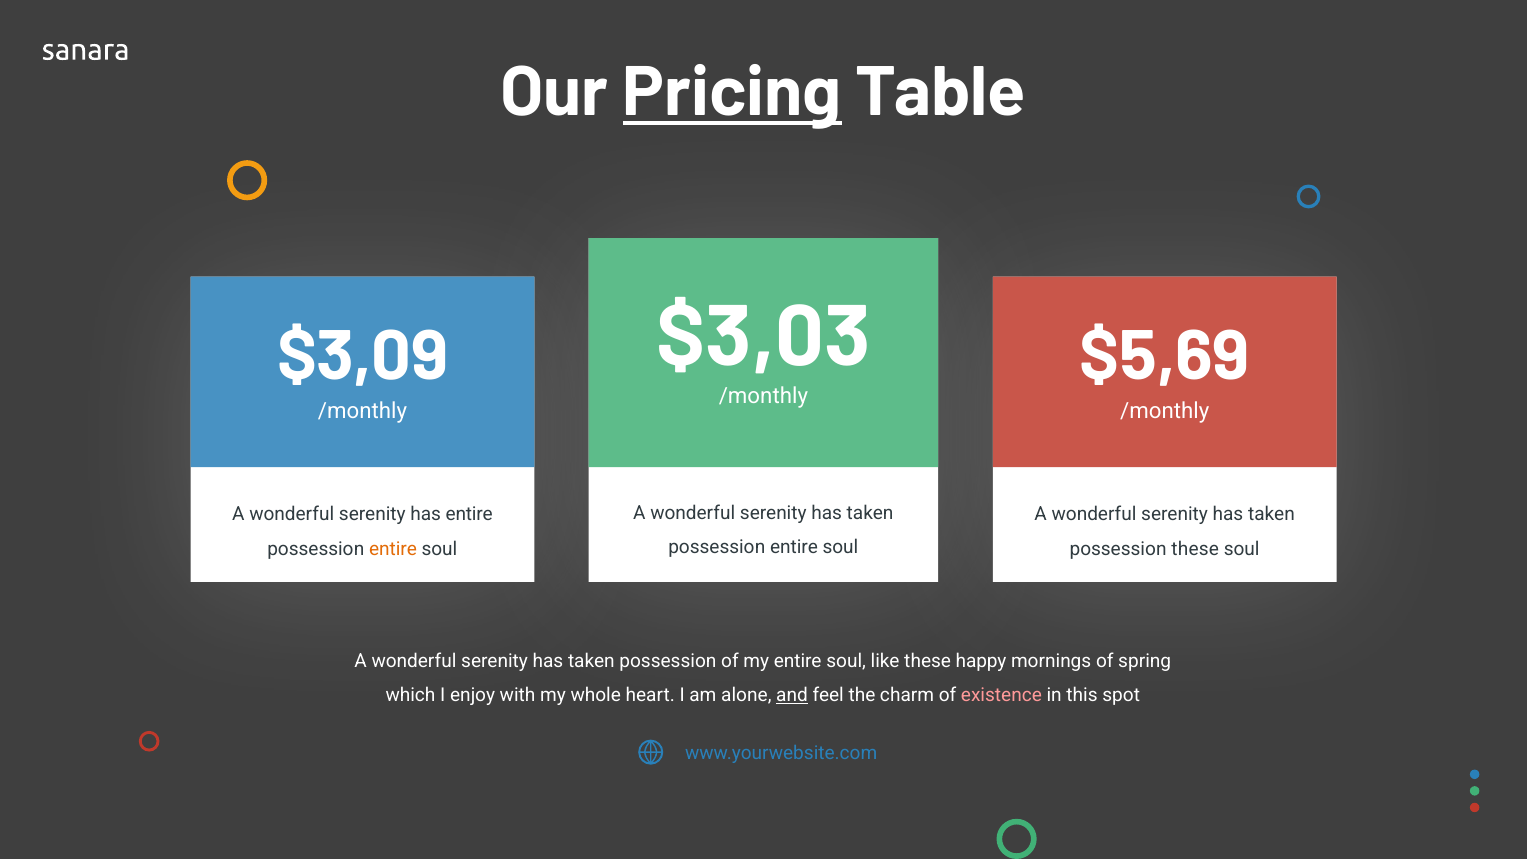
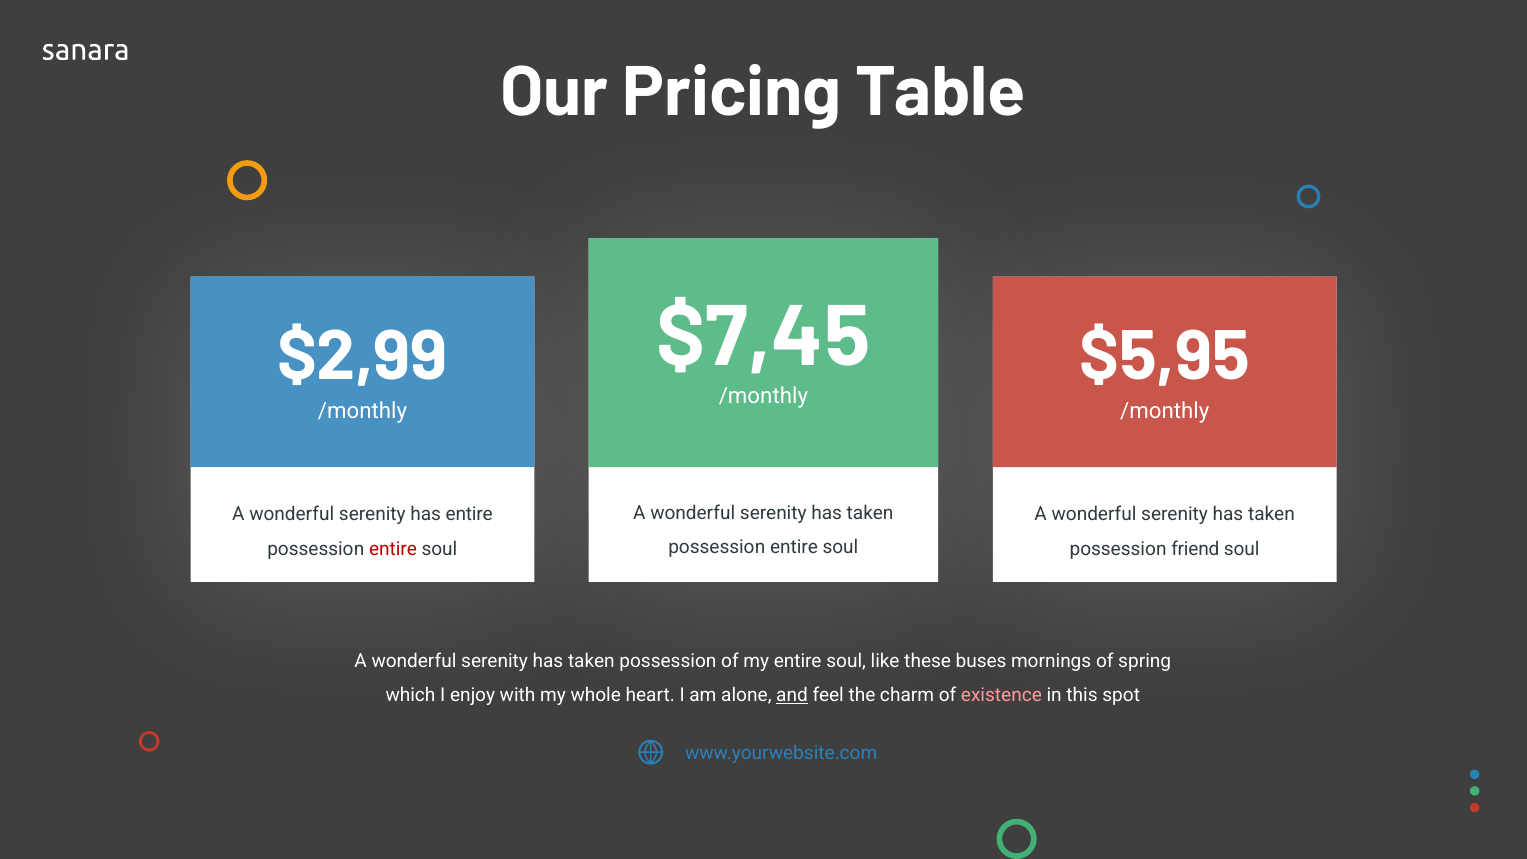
Pricing underline: present -> none
$3,03: $3,03 -> $7,45
$3,09: $3,09 -> $2,99
$5,69: $5,69 -> $5,95
entire at (393, 549) colour: orange -> red
possession these: these -> friend
happy: happy -> buses
